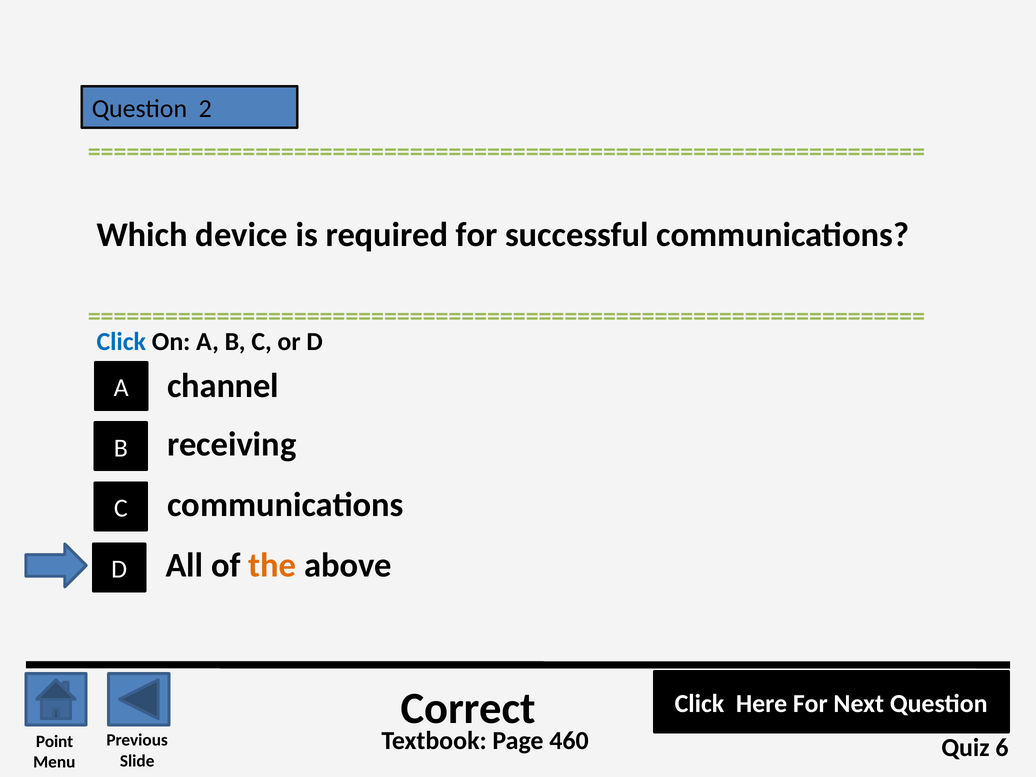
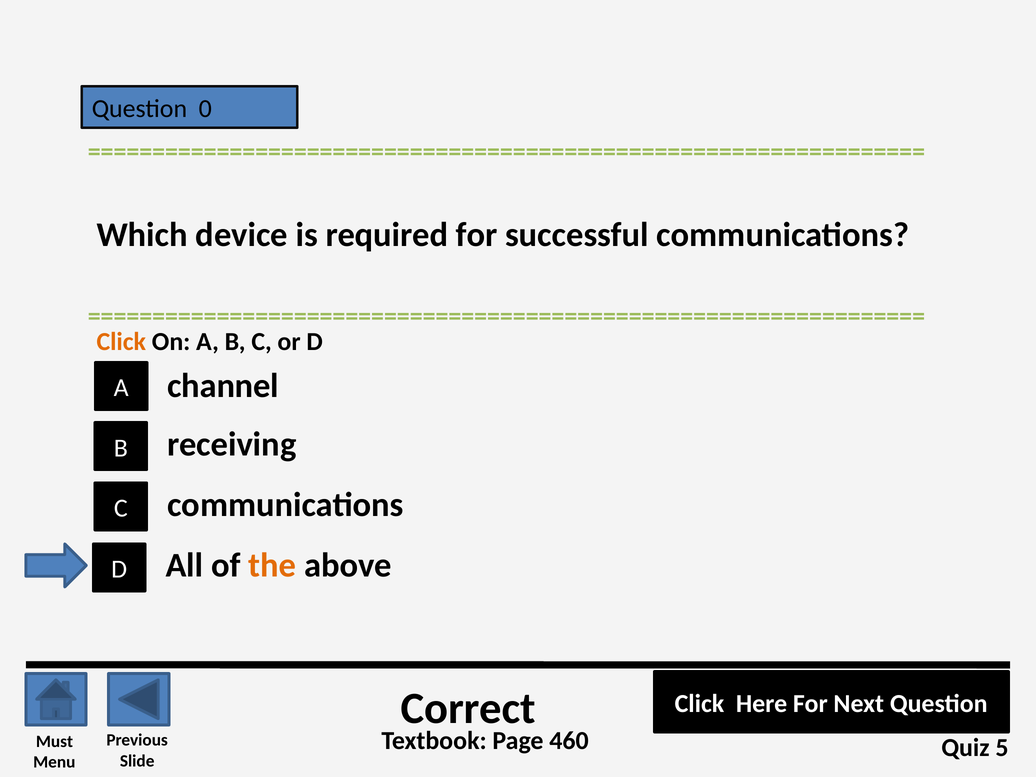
2: 2 -> 0
Click at (121, 342) colour: blue -> orange
Point: Point -> Must
6: 6 -> 5
